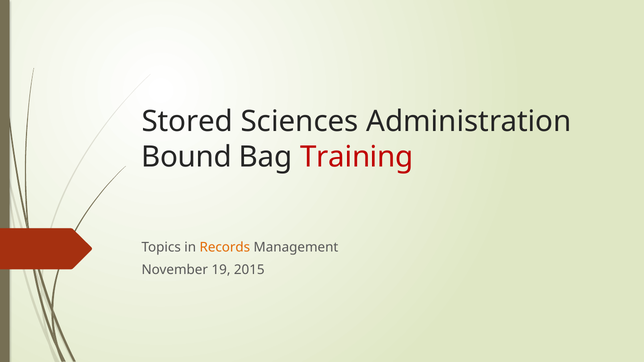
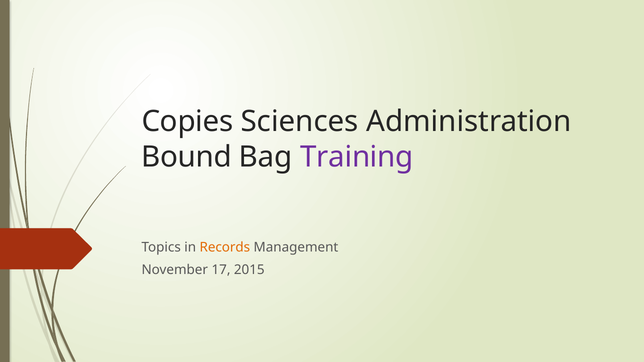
Stored: Stored -> Copies
Training colour: red -> purple
19: 19 -> 17
